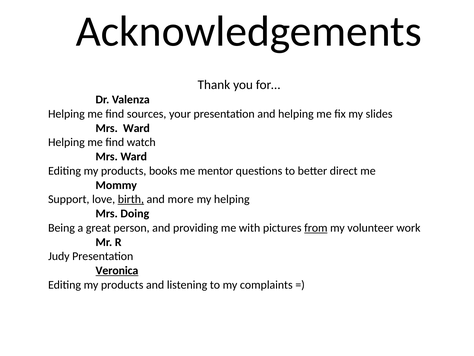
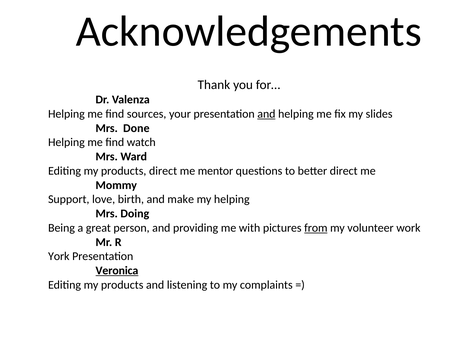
and at (266, 114) underline: none -> present
Ward at (136, 128): Ward -> Done
products books: books -> direct
birth underline: present -> none
more: more -> make
Judy: Judy -> York
